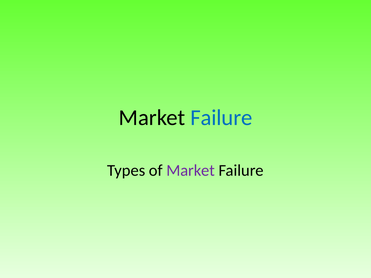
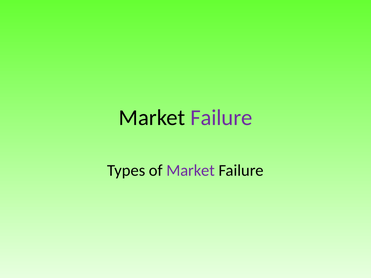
Failure at (221, 118) colour: blue -> purple
